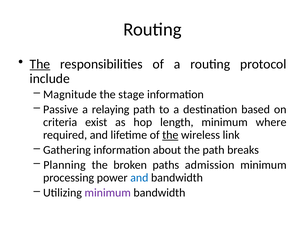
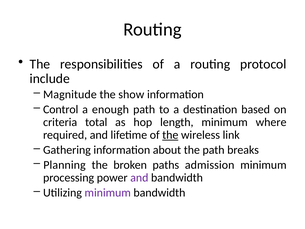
The at (40, 64) underline: present -> none
stage: stage -> show
Passive: Passive -> Control
relaying: relaying -> enough
exist: exist -> total
and at (139, 178) colour: blue -> purple
